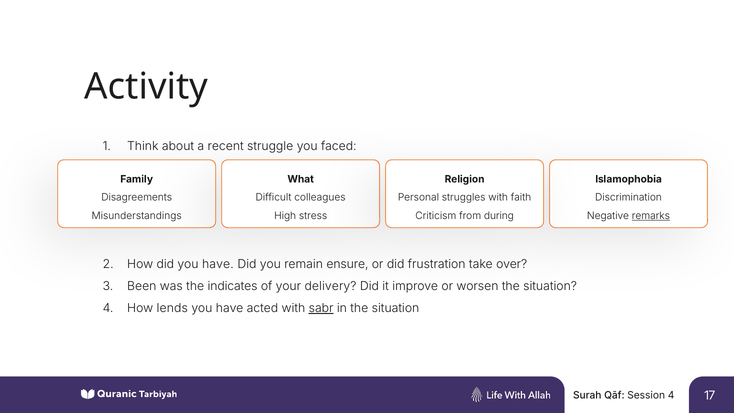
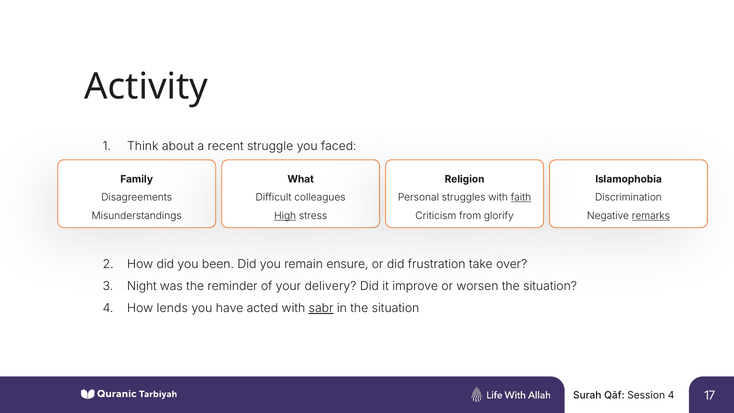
faith underline: none -> present
High underline: none -> present
during: during -> glorify
did you have: have -> been
Been: Been -> Night
indicates: indicates -> reminder
